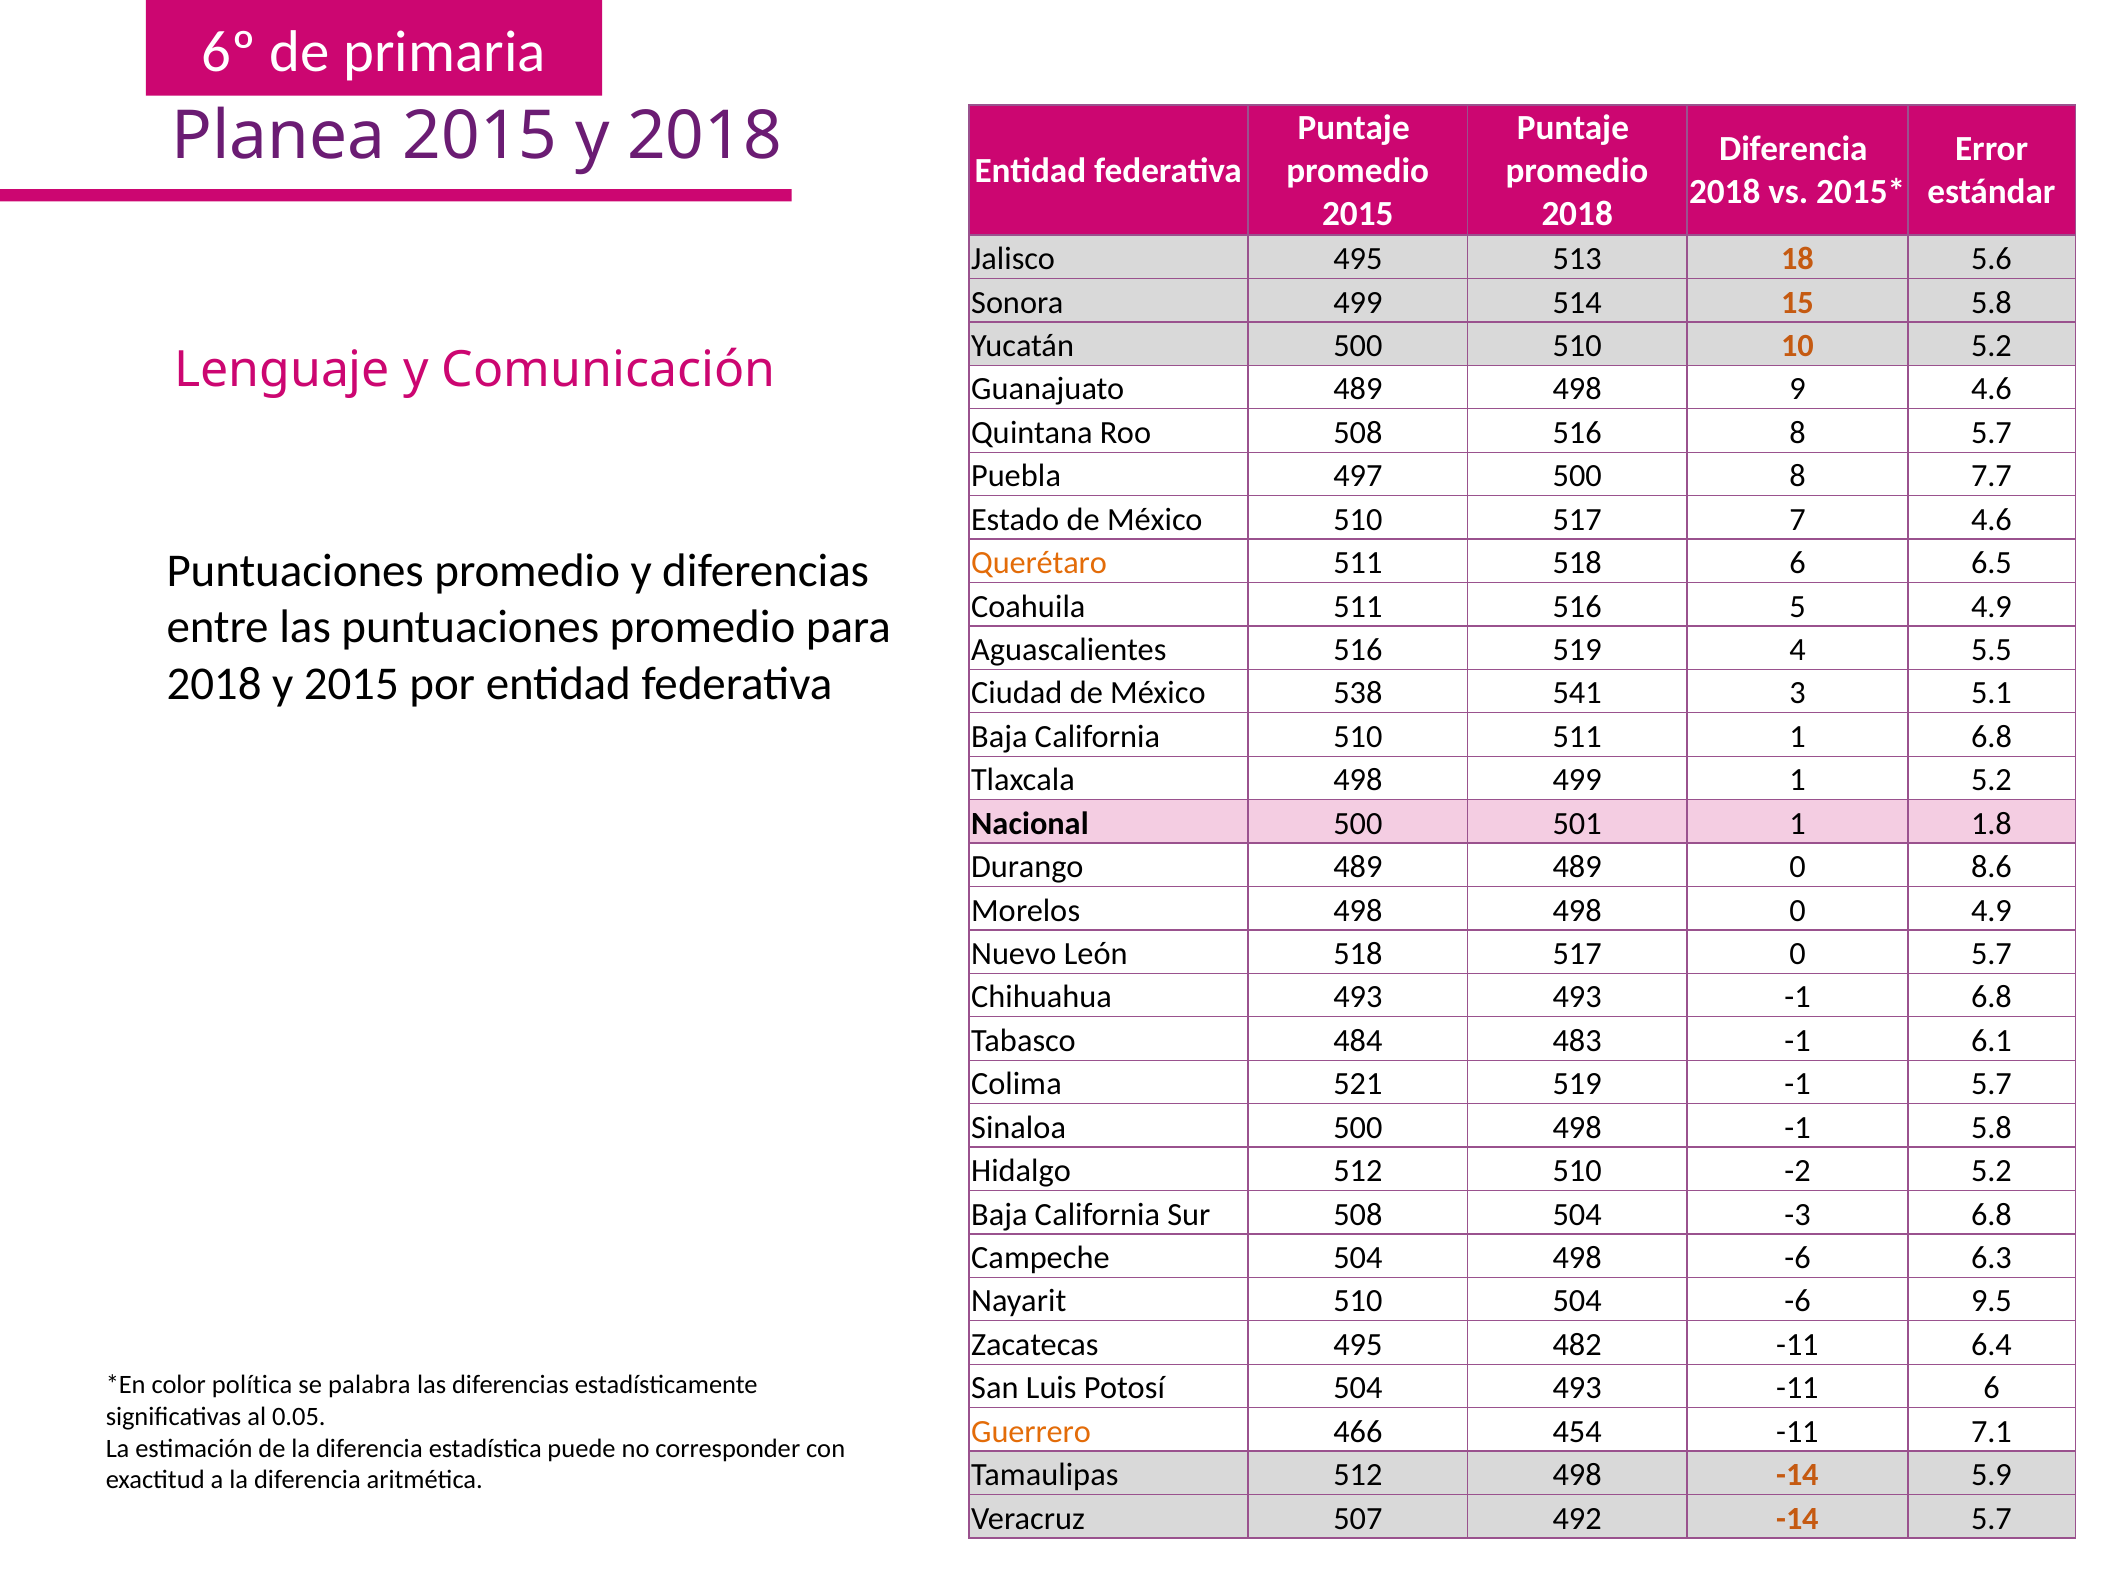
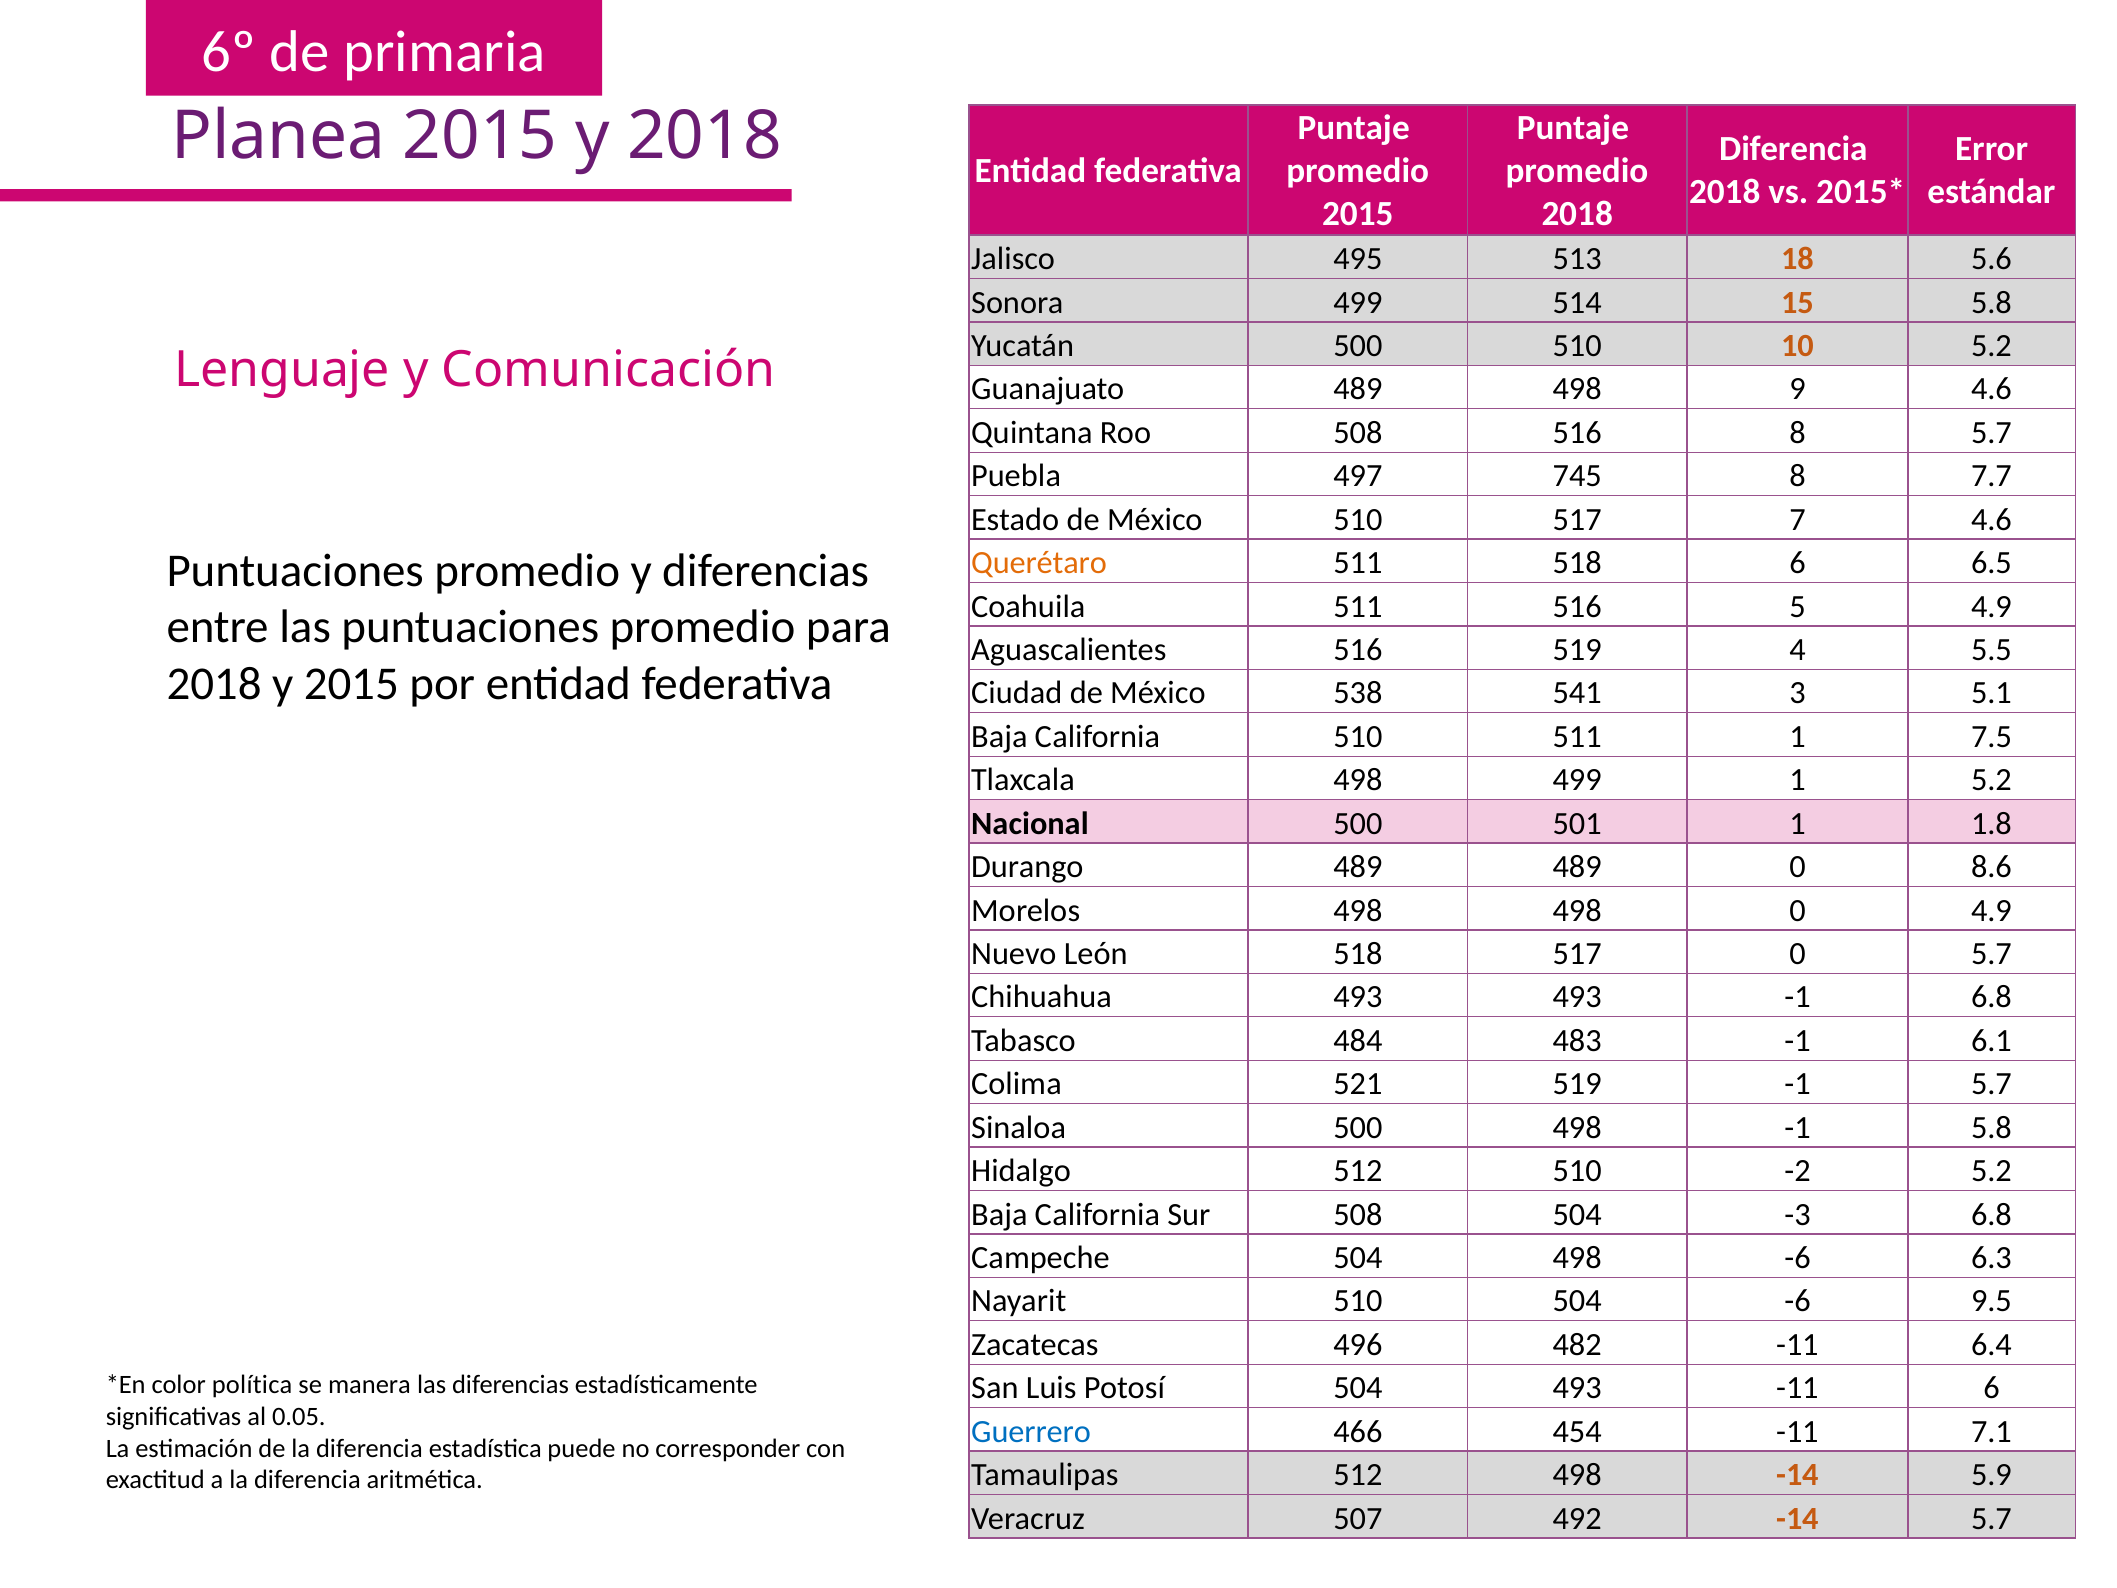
497 500: 500 -> 745
1 6.8: 6.8 -> 7.5
Zacatecas 495: 495 -> 496
palabra: palabra -> manera
Guerrero colour: orange -> blue
